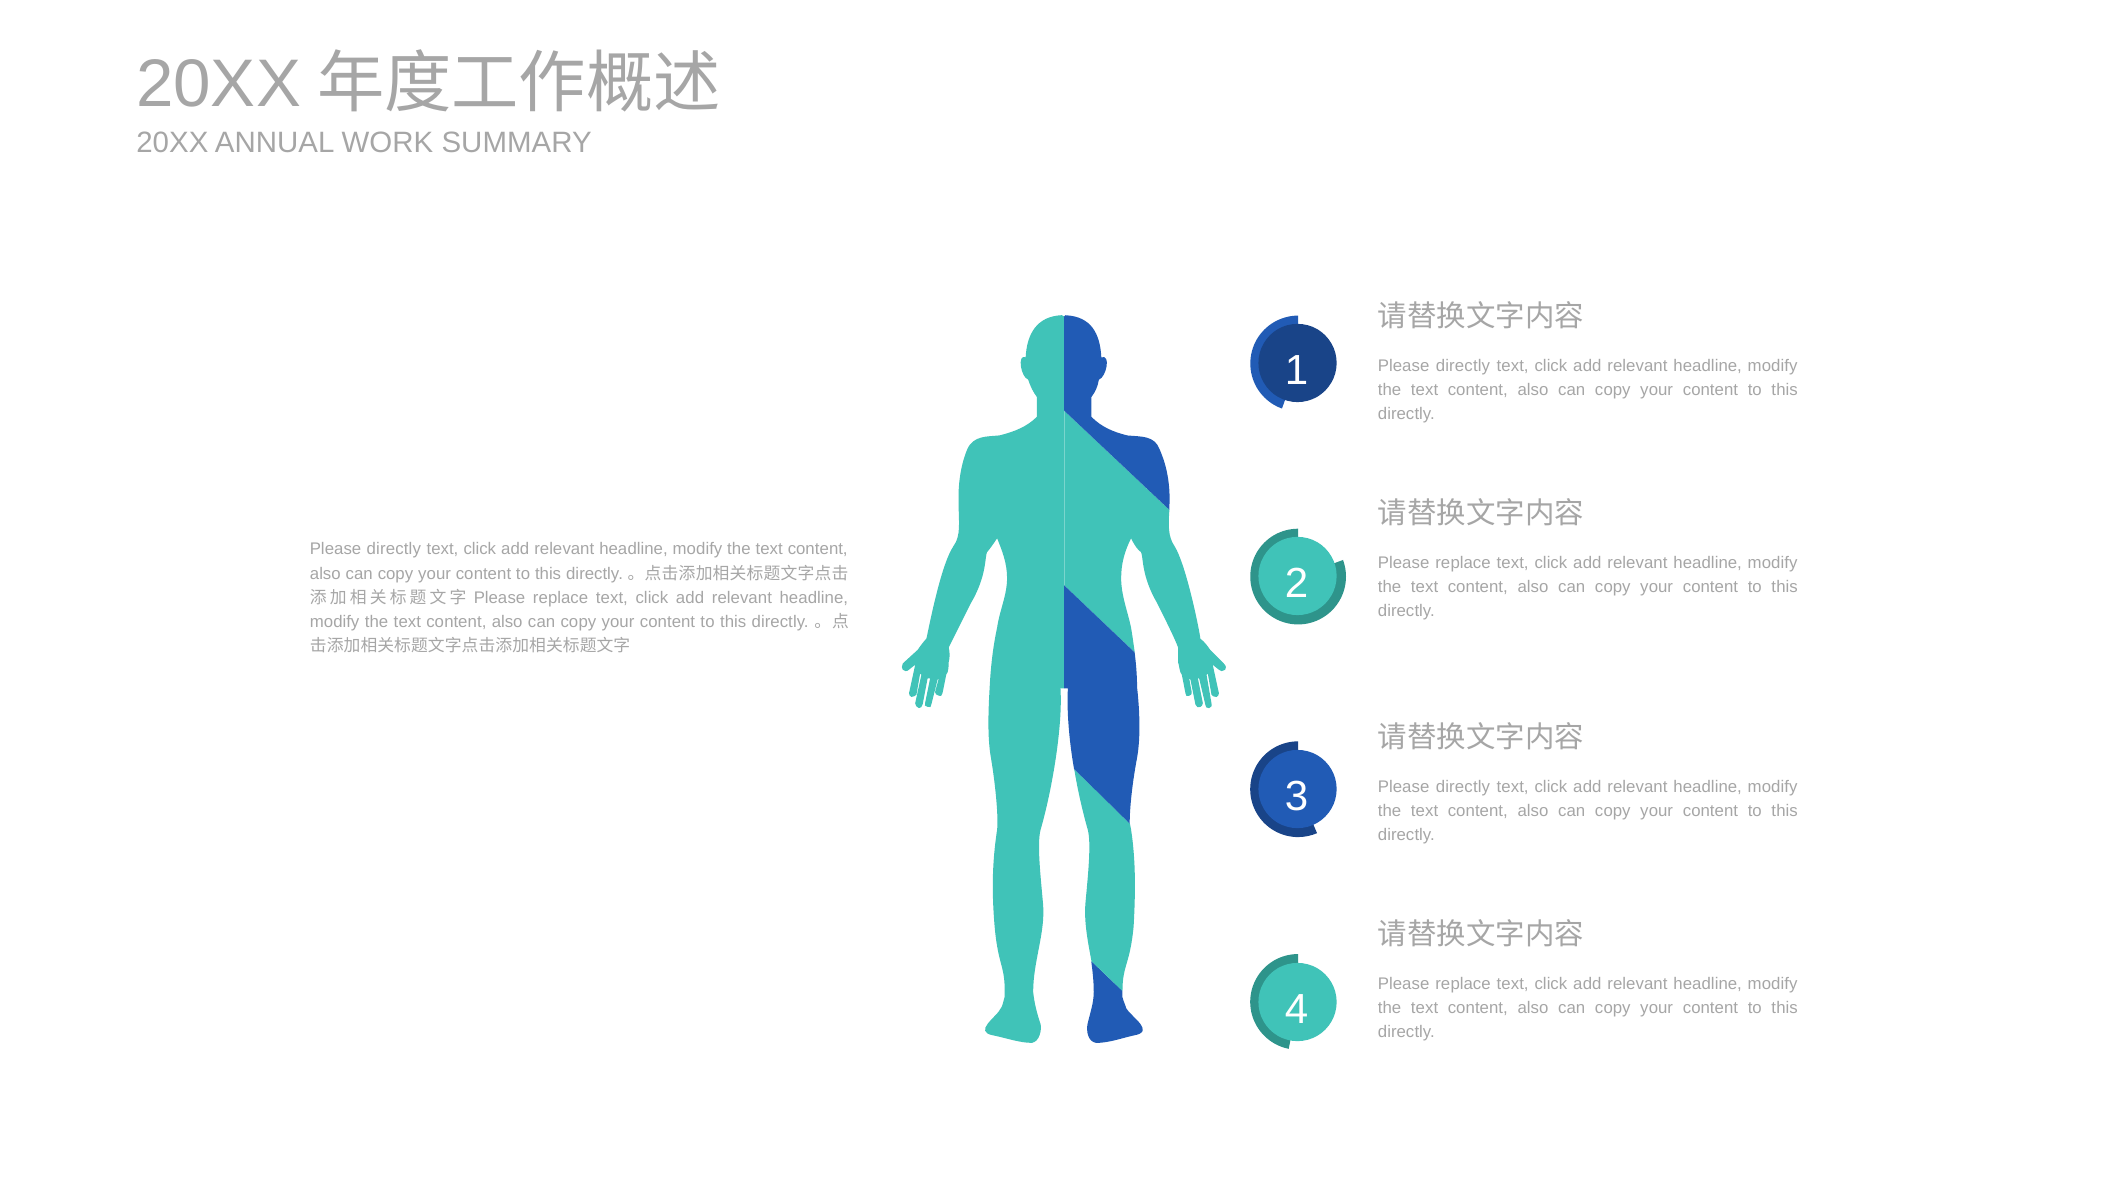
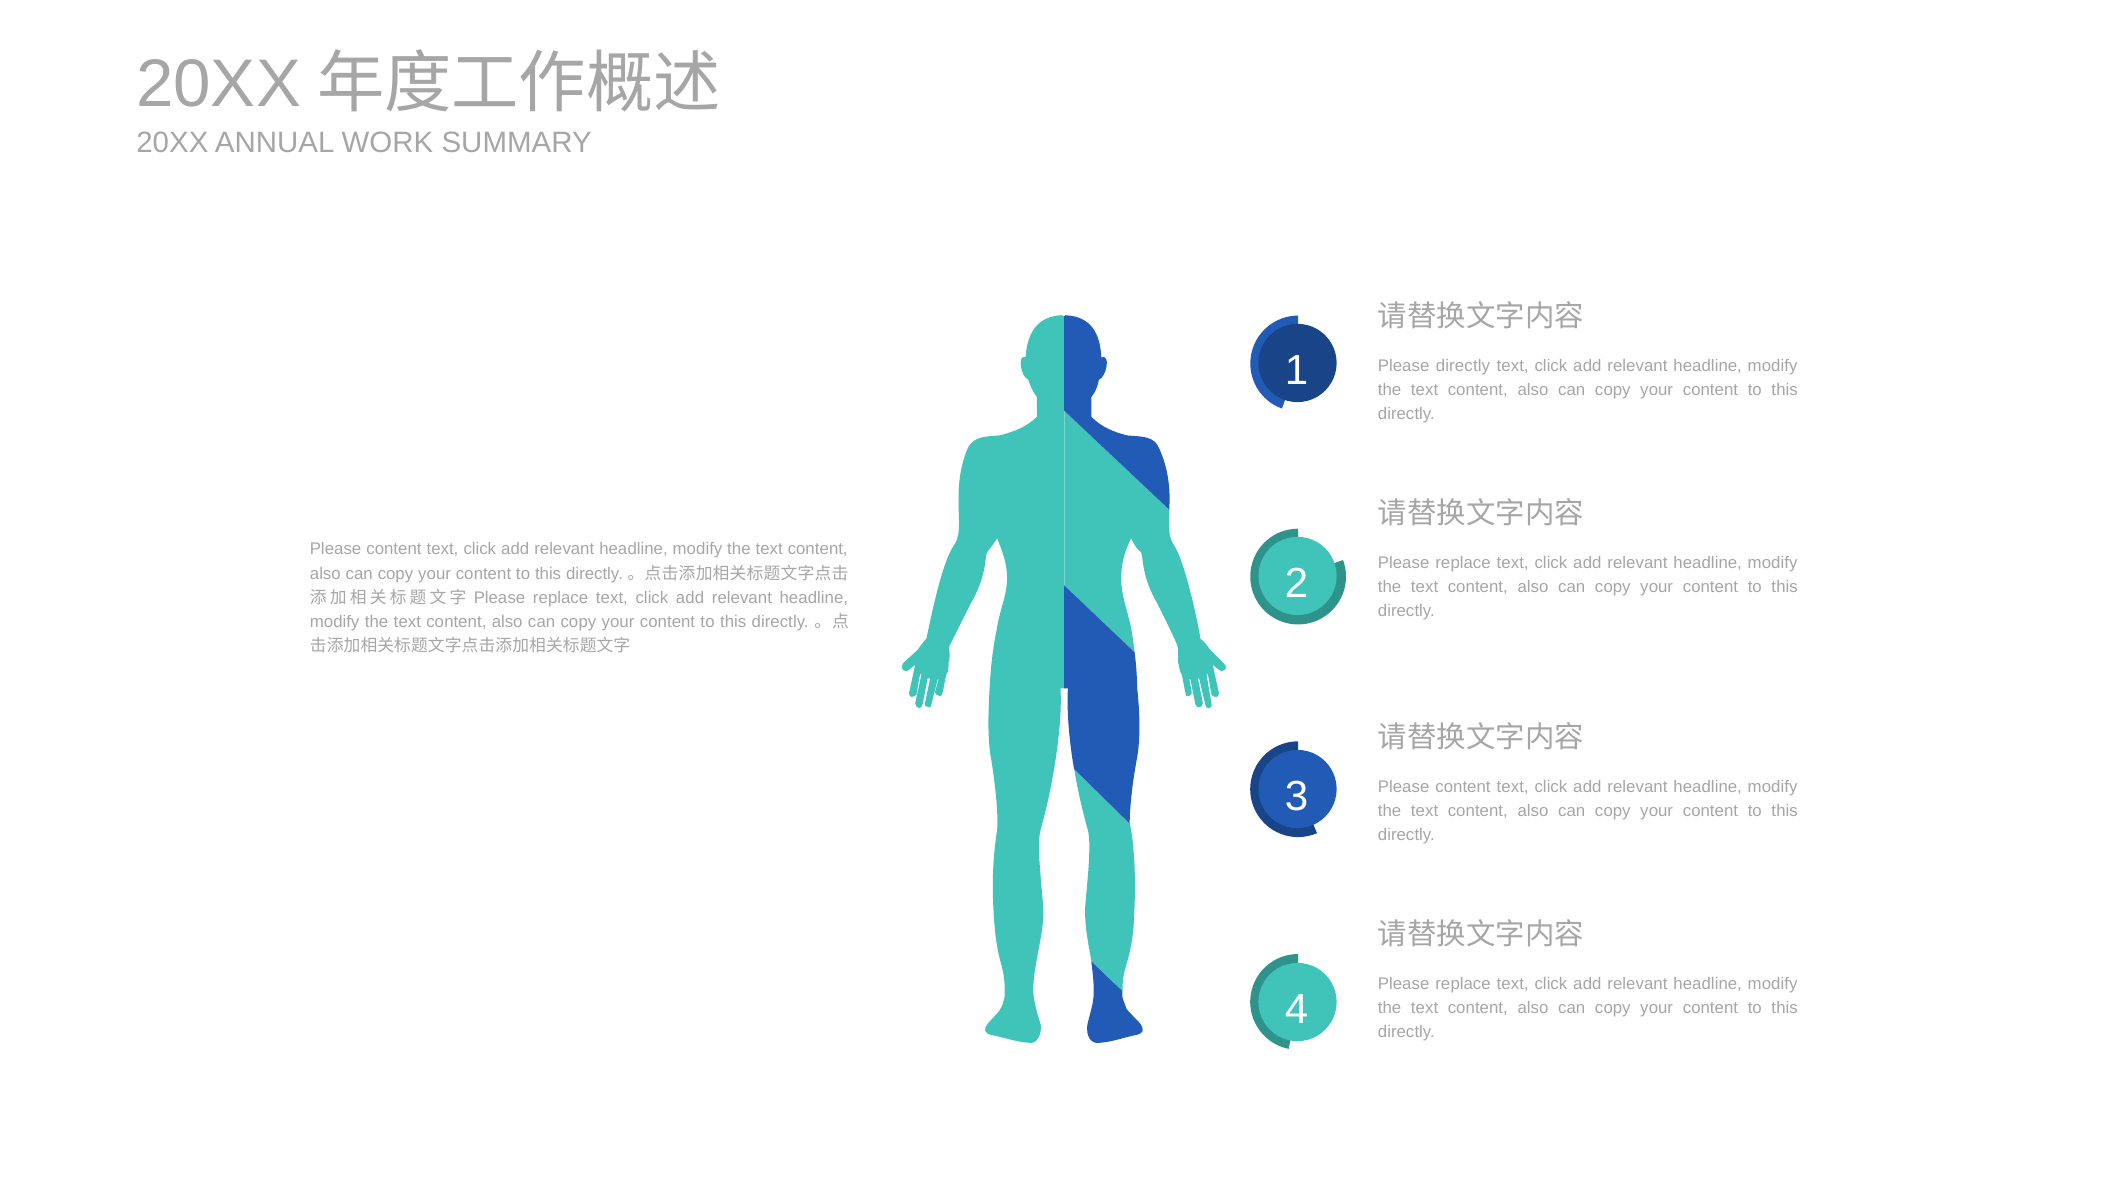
directly at (394, 549): directly -> content
directly at (1463, 786): directly -> content
